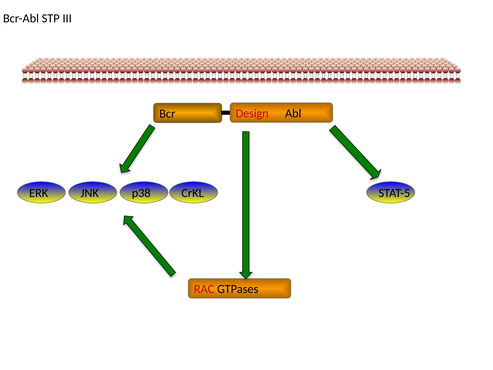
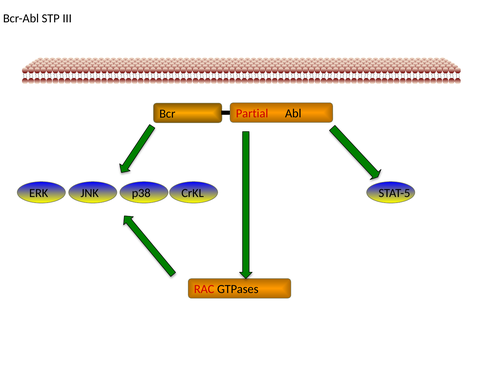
Design: Design -> Partial
